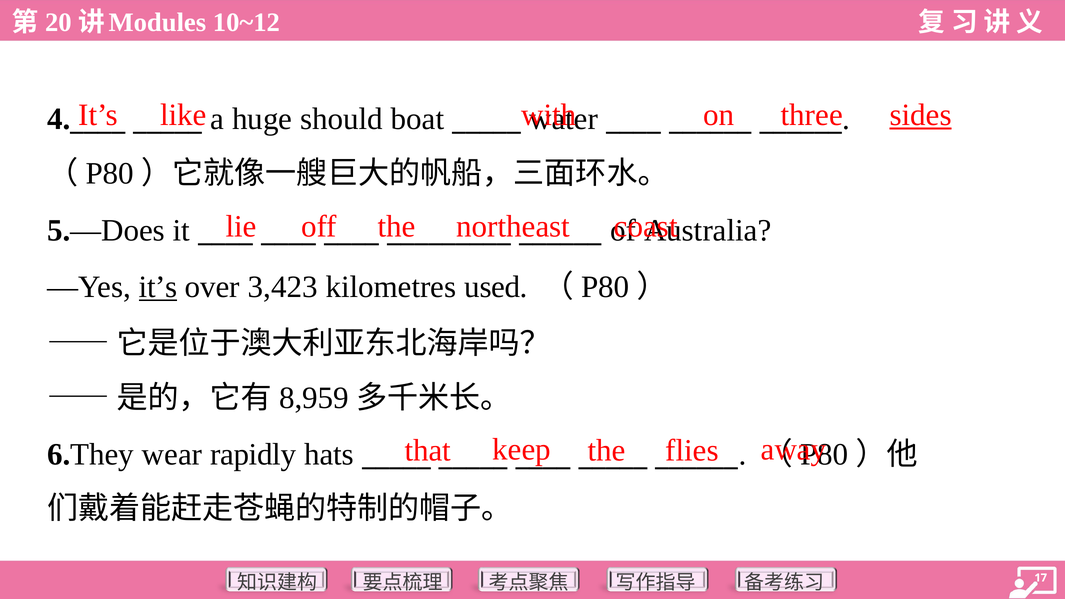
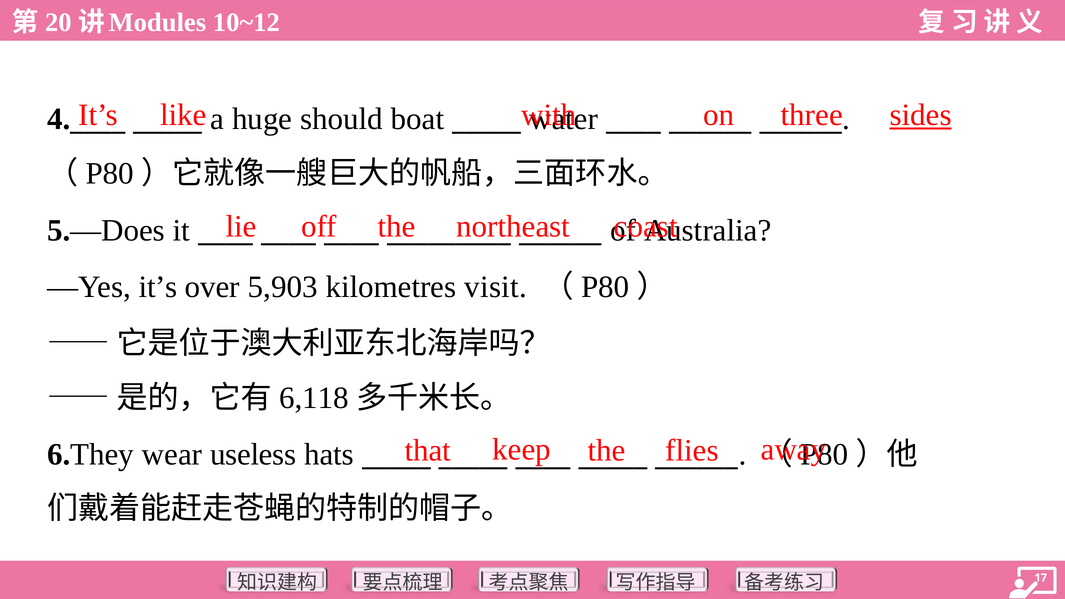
it’s at (158, 287) underline: present -> none
3,423: 3,423 -> 5,903
used: used -> visit
8,959: 8,959 -> 6,118
rapidly: rapidly -> useless
